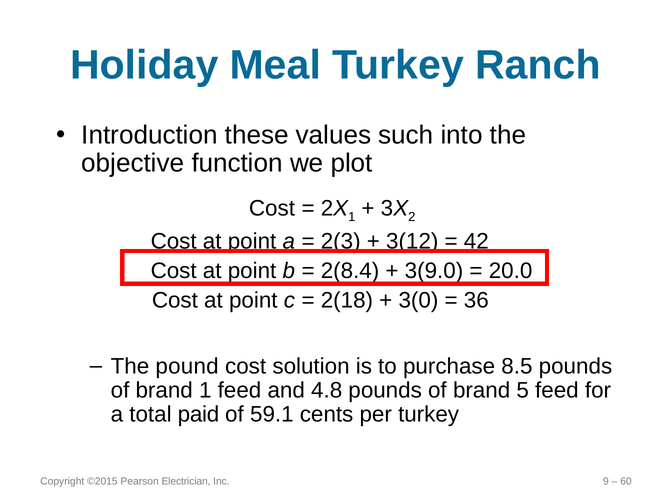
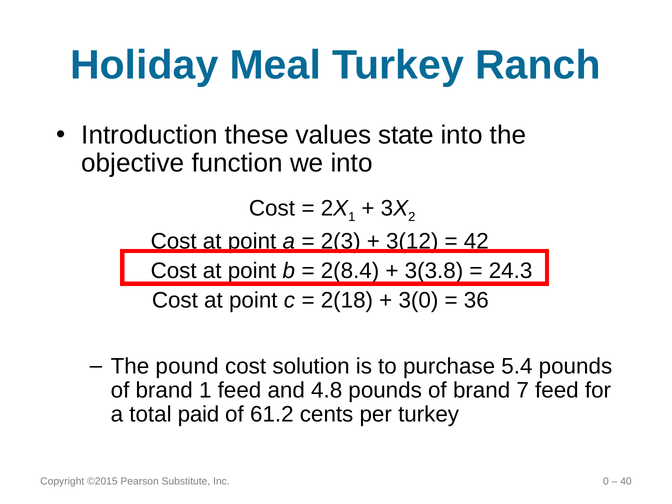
such: such -> state
we plot: plot -> into
3(9.0: 3(9.0 -> 3(3.8
20.0: 20.0 -> 24.3
8.5: 8.5 -> 5.4
5: 5 -> 7
59.1: 59.1 -> 61.2
Electrician: Electrician -> Substitute
9: 9 -> 0
60: 60 -> 40
